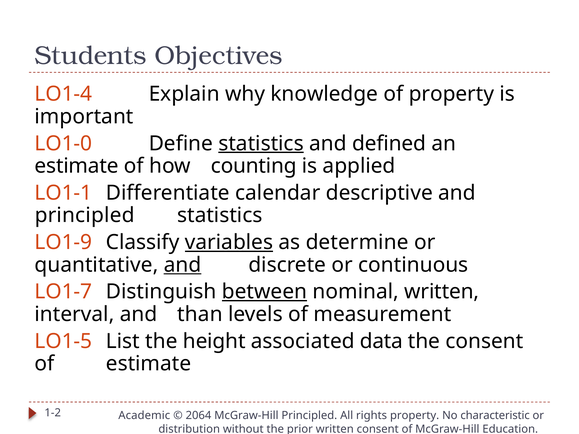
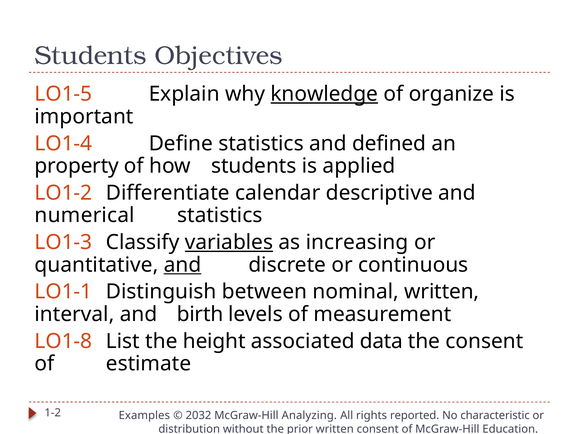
LO1-4: LO1-4 -> LO1-5
knowledge underline: none -> present
of property: property -> organize
LO1-0: LO1-0 -> LO1-4
statistics at (261, 144) underline: present -> none
estimate at (77, 166): estimate -> property
how counting: counting -> students
LO1-1: LO1-1 -> LO1-2
principled at (85, 216): principled -> numerical
LO1-9: LO1-9 -> LO1-3
determine: determine -> increasing
LO1-7: LO1-7 -> LO1-1
between underline: present -> none
than: than -> birth
LO1-5: LO1-5 -> LO1-8
Academic: Academic -> Examples
2064: 2064 -> 2032
McGraw-Hill Principled: Principled -> Analyzing
rights property: property -> reported
